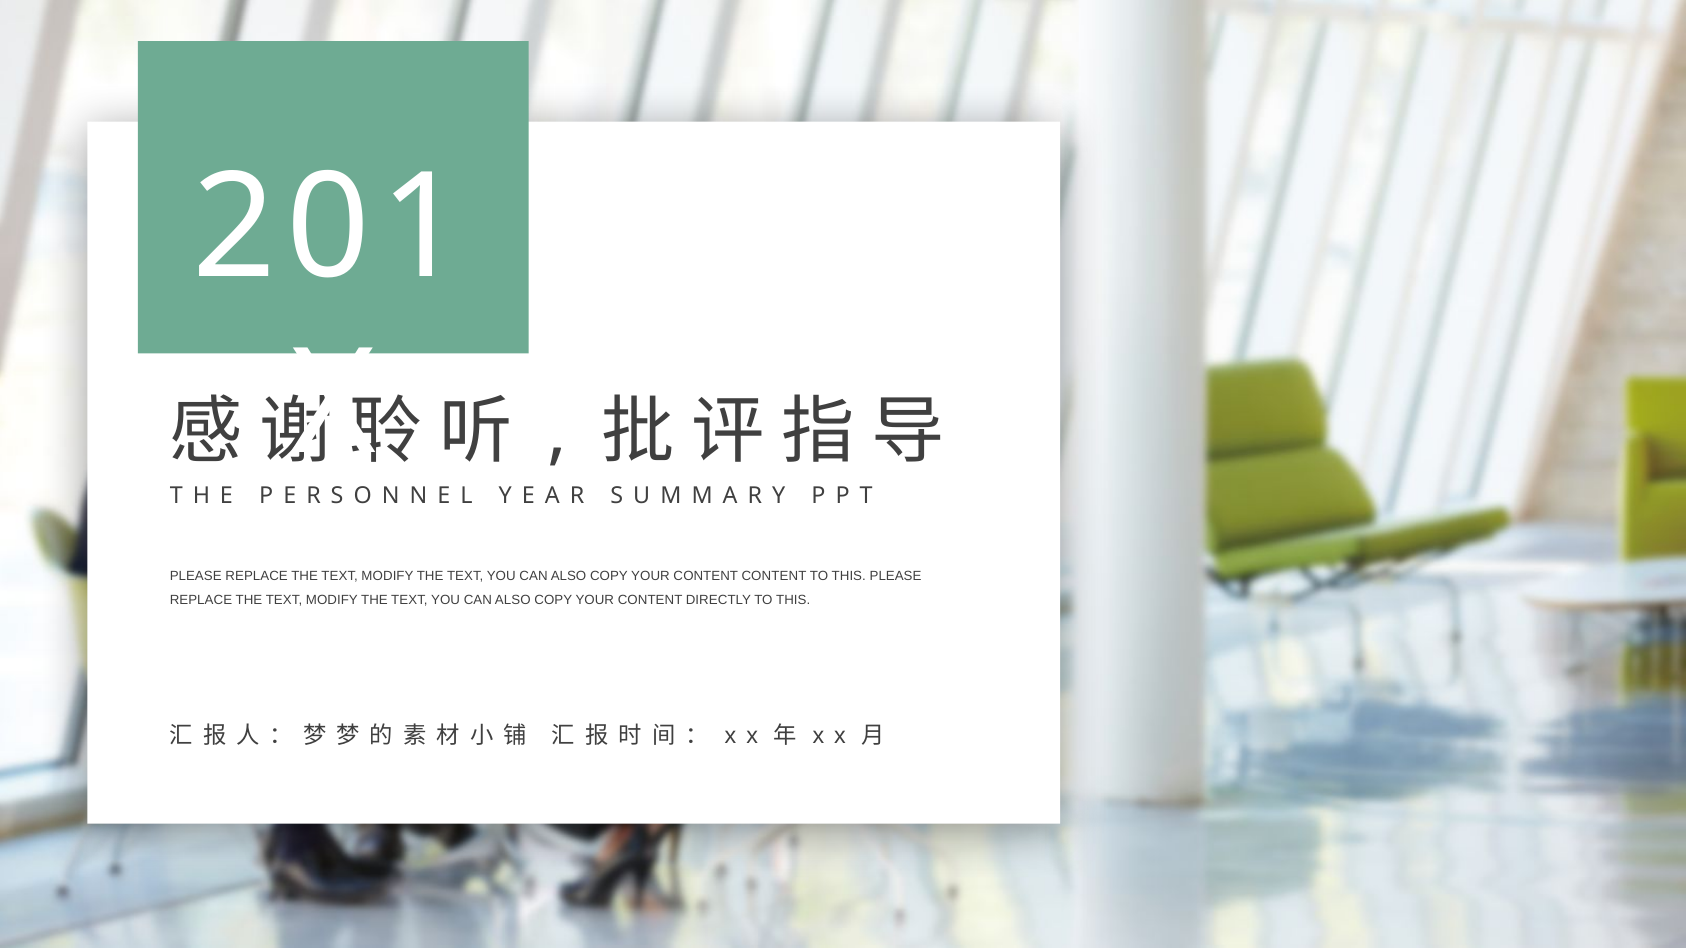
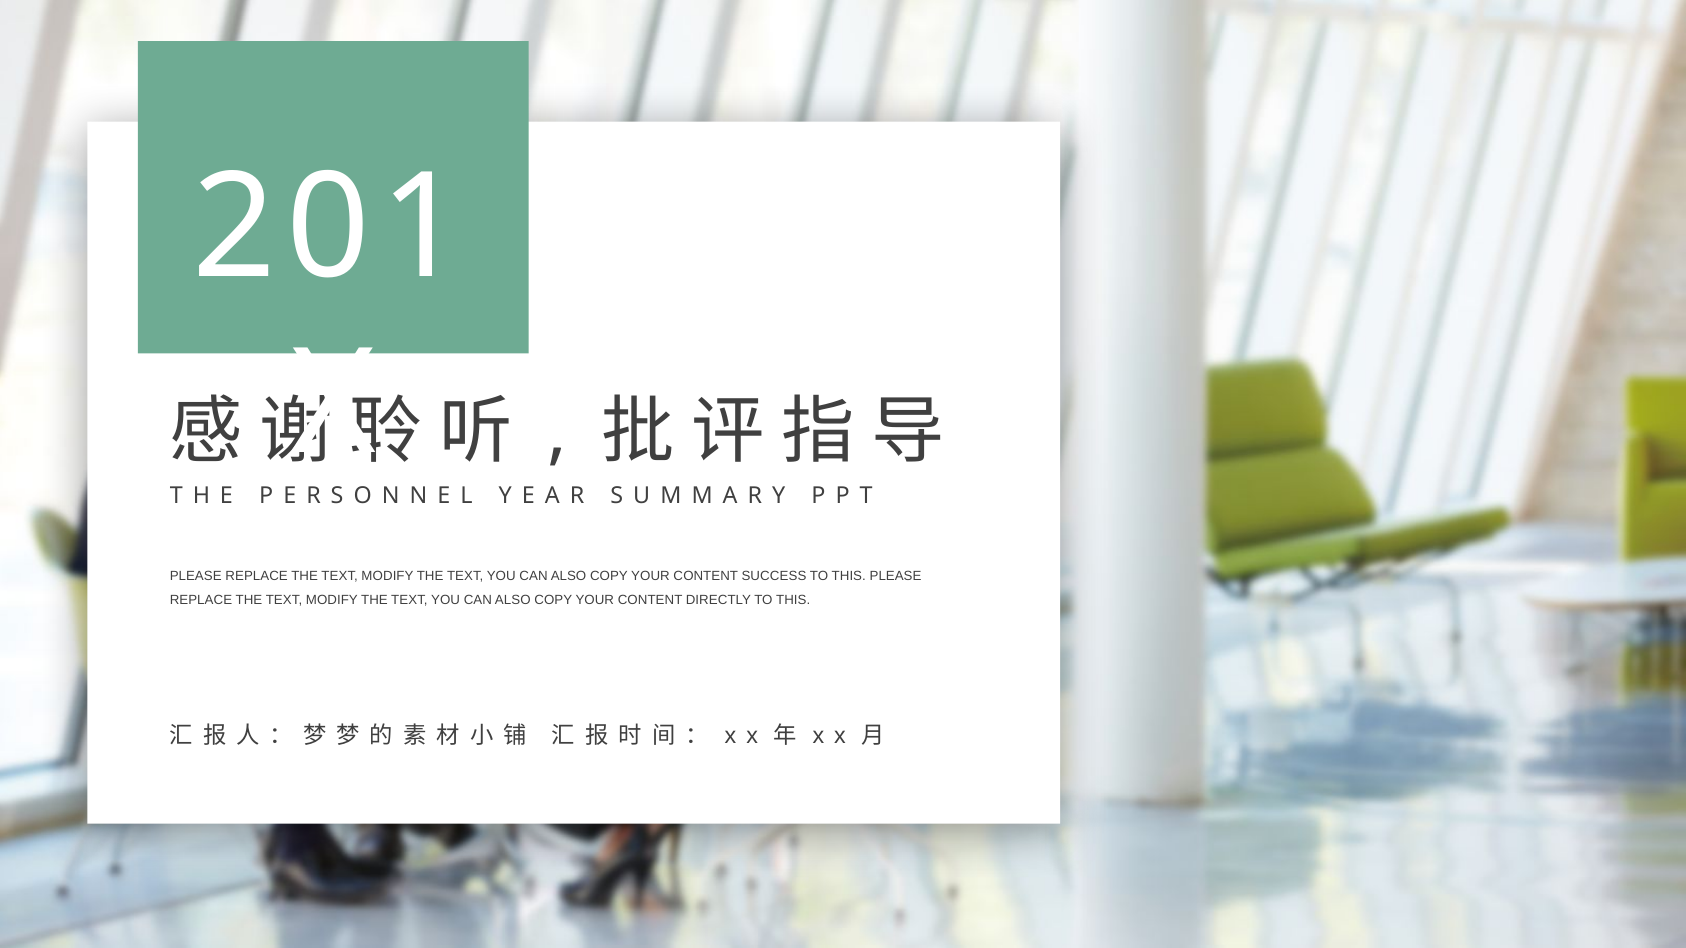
CONTENT CONTENT: CONTENT -> SUCCESS
